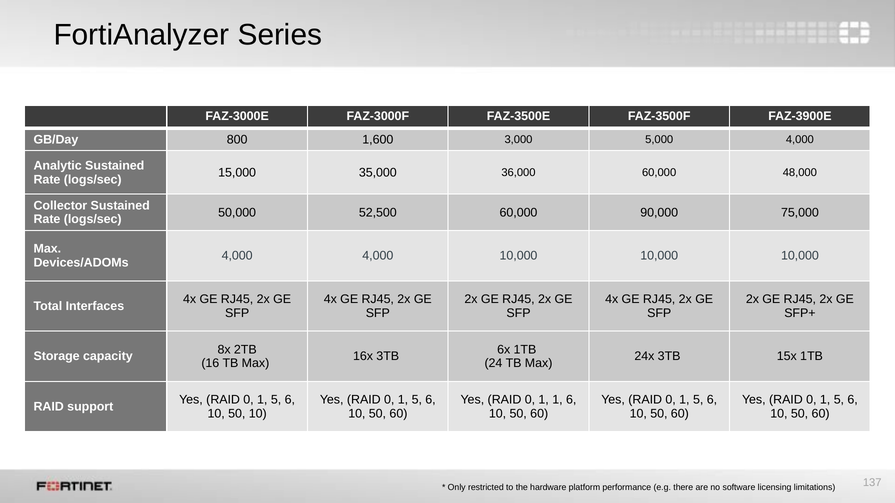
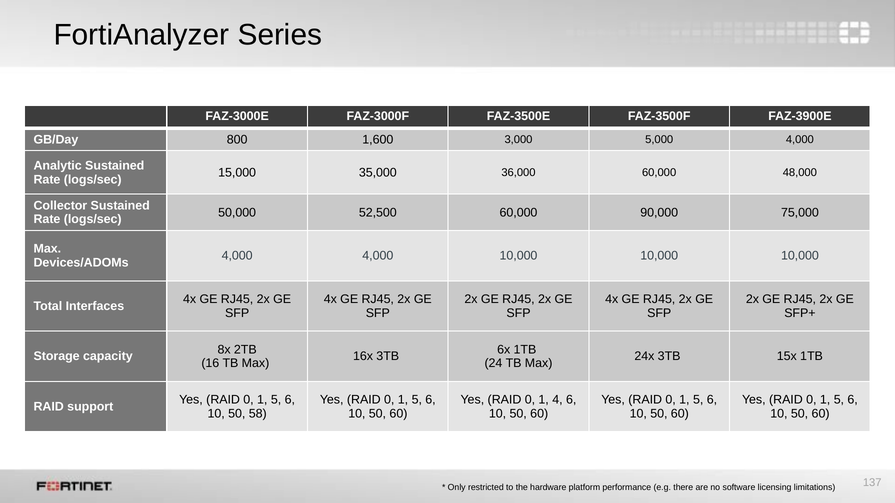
1 1: 1 -> 4
50 10: 10 -> 58
